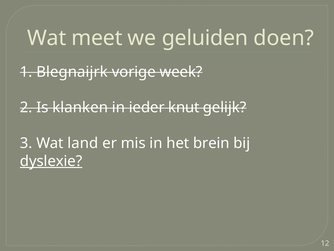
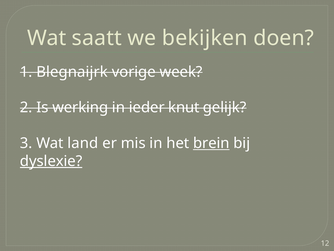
meet: meet -> saatt
geluiden: geluiden -> bekijken
klanken: klanken -> werking
brein underline: none -> present
